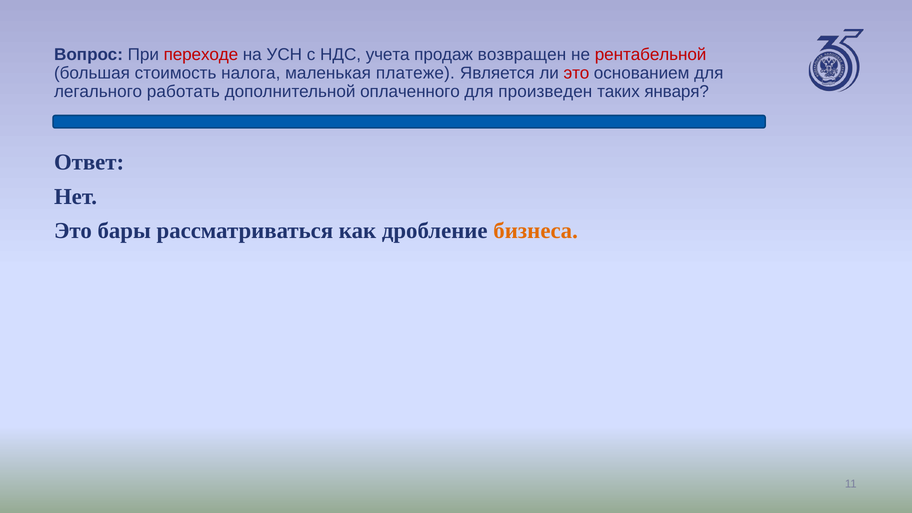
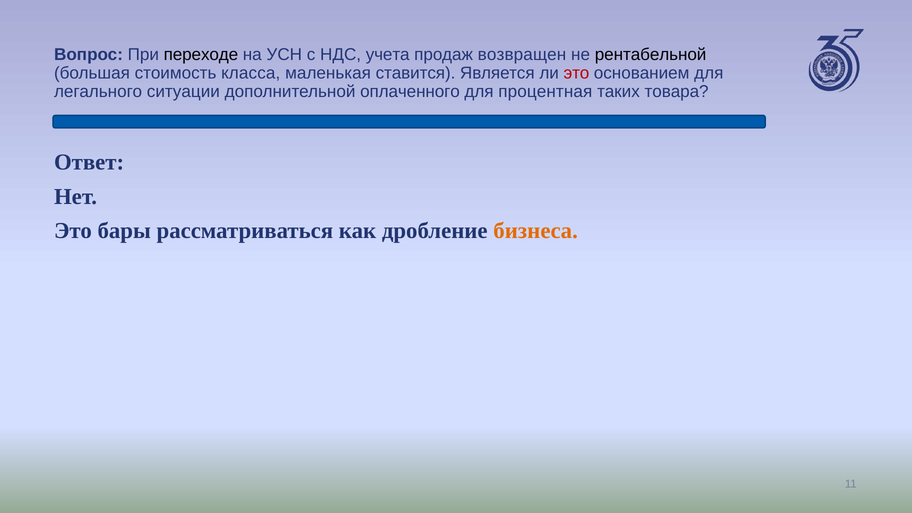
переходе colour: red -> black
рентабельной colour: red -> black
налога: налога -> класса
платеже: платеже -> ставится
работать: работать -> ситуации
произведен: произведен -> процентная
января: января -> товара
